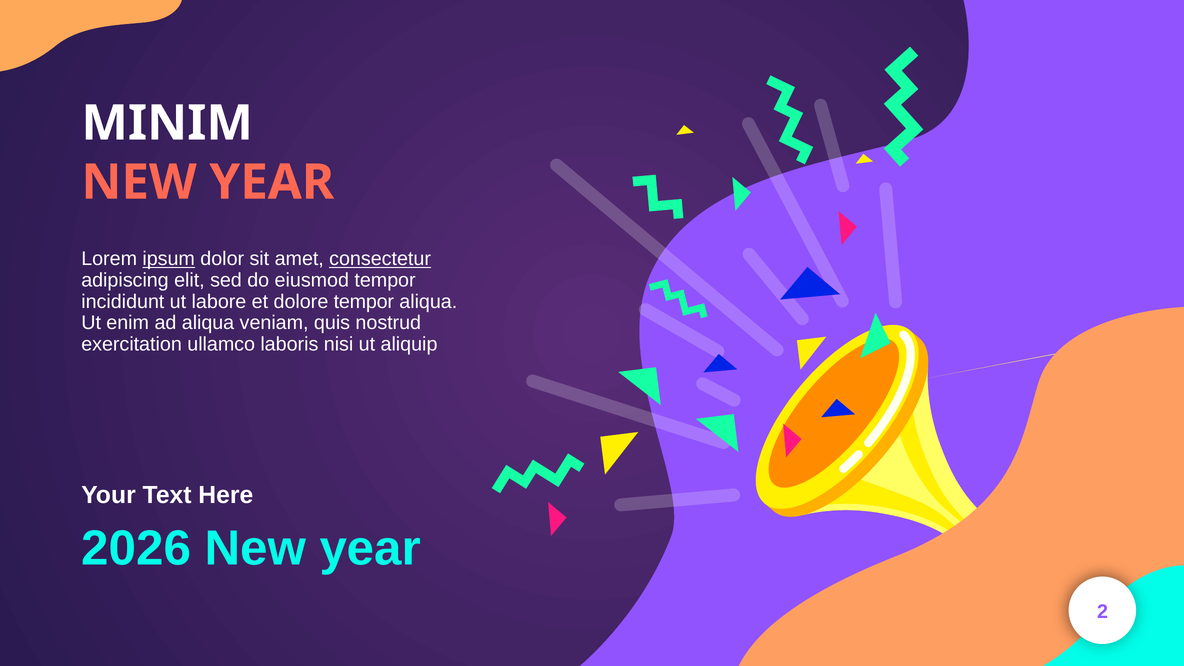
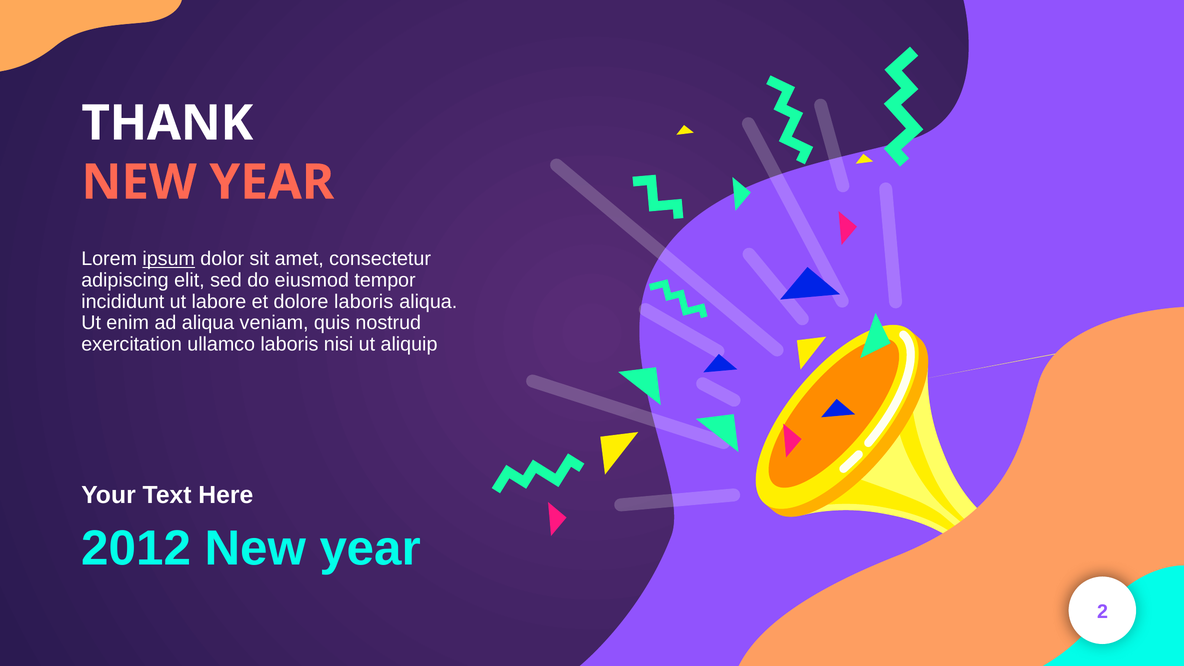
MINIM: MINIM -> THANK
consectetur underline: present -> none
dolore tempor: tempor -> laboris
2026: 2026 -> 2012
